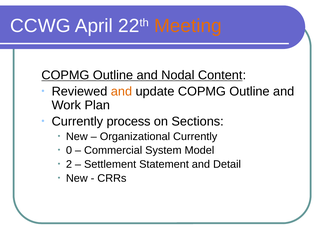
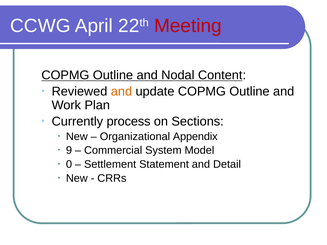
Meeting colour: orange -> red
Organizational Currently: Currently -> Appendix
0: 0 -> 9
2: 2 -> 0
